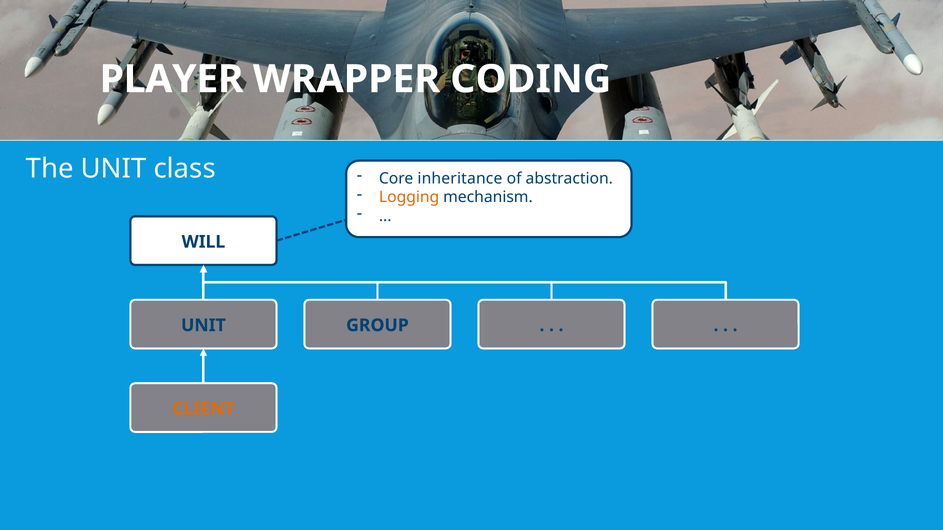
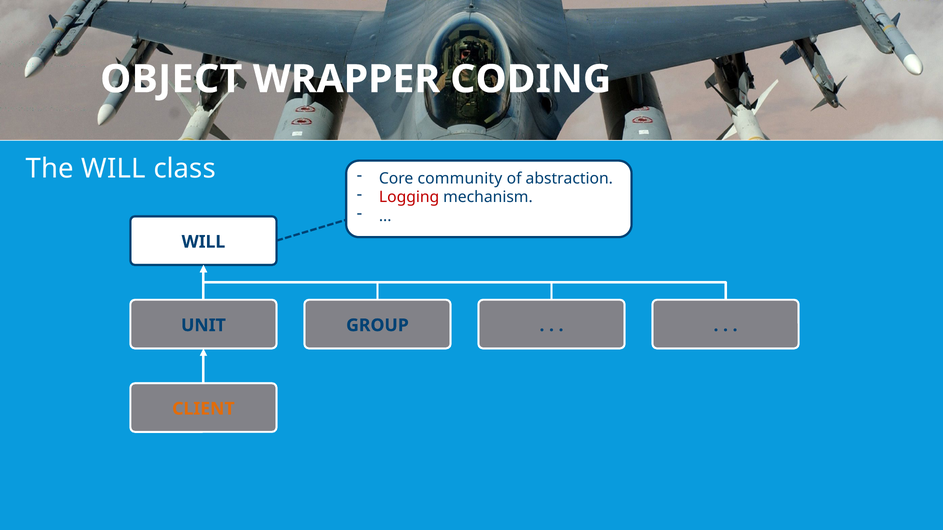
PLAYER: PLAYER -> OBJECT
The UNIT: UNIT -> WILL
inheritance: inheritance -> community
Logging colour: orange -> red
